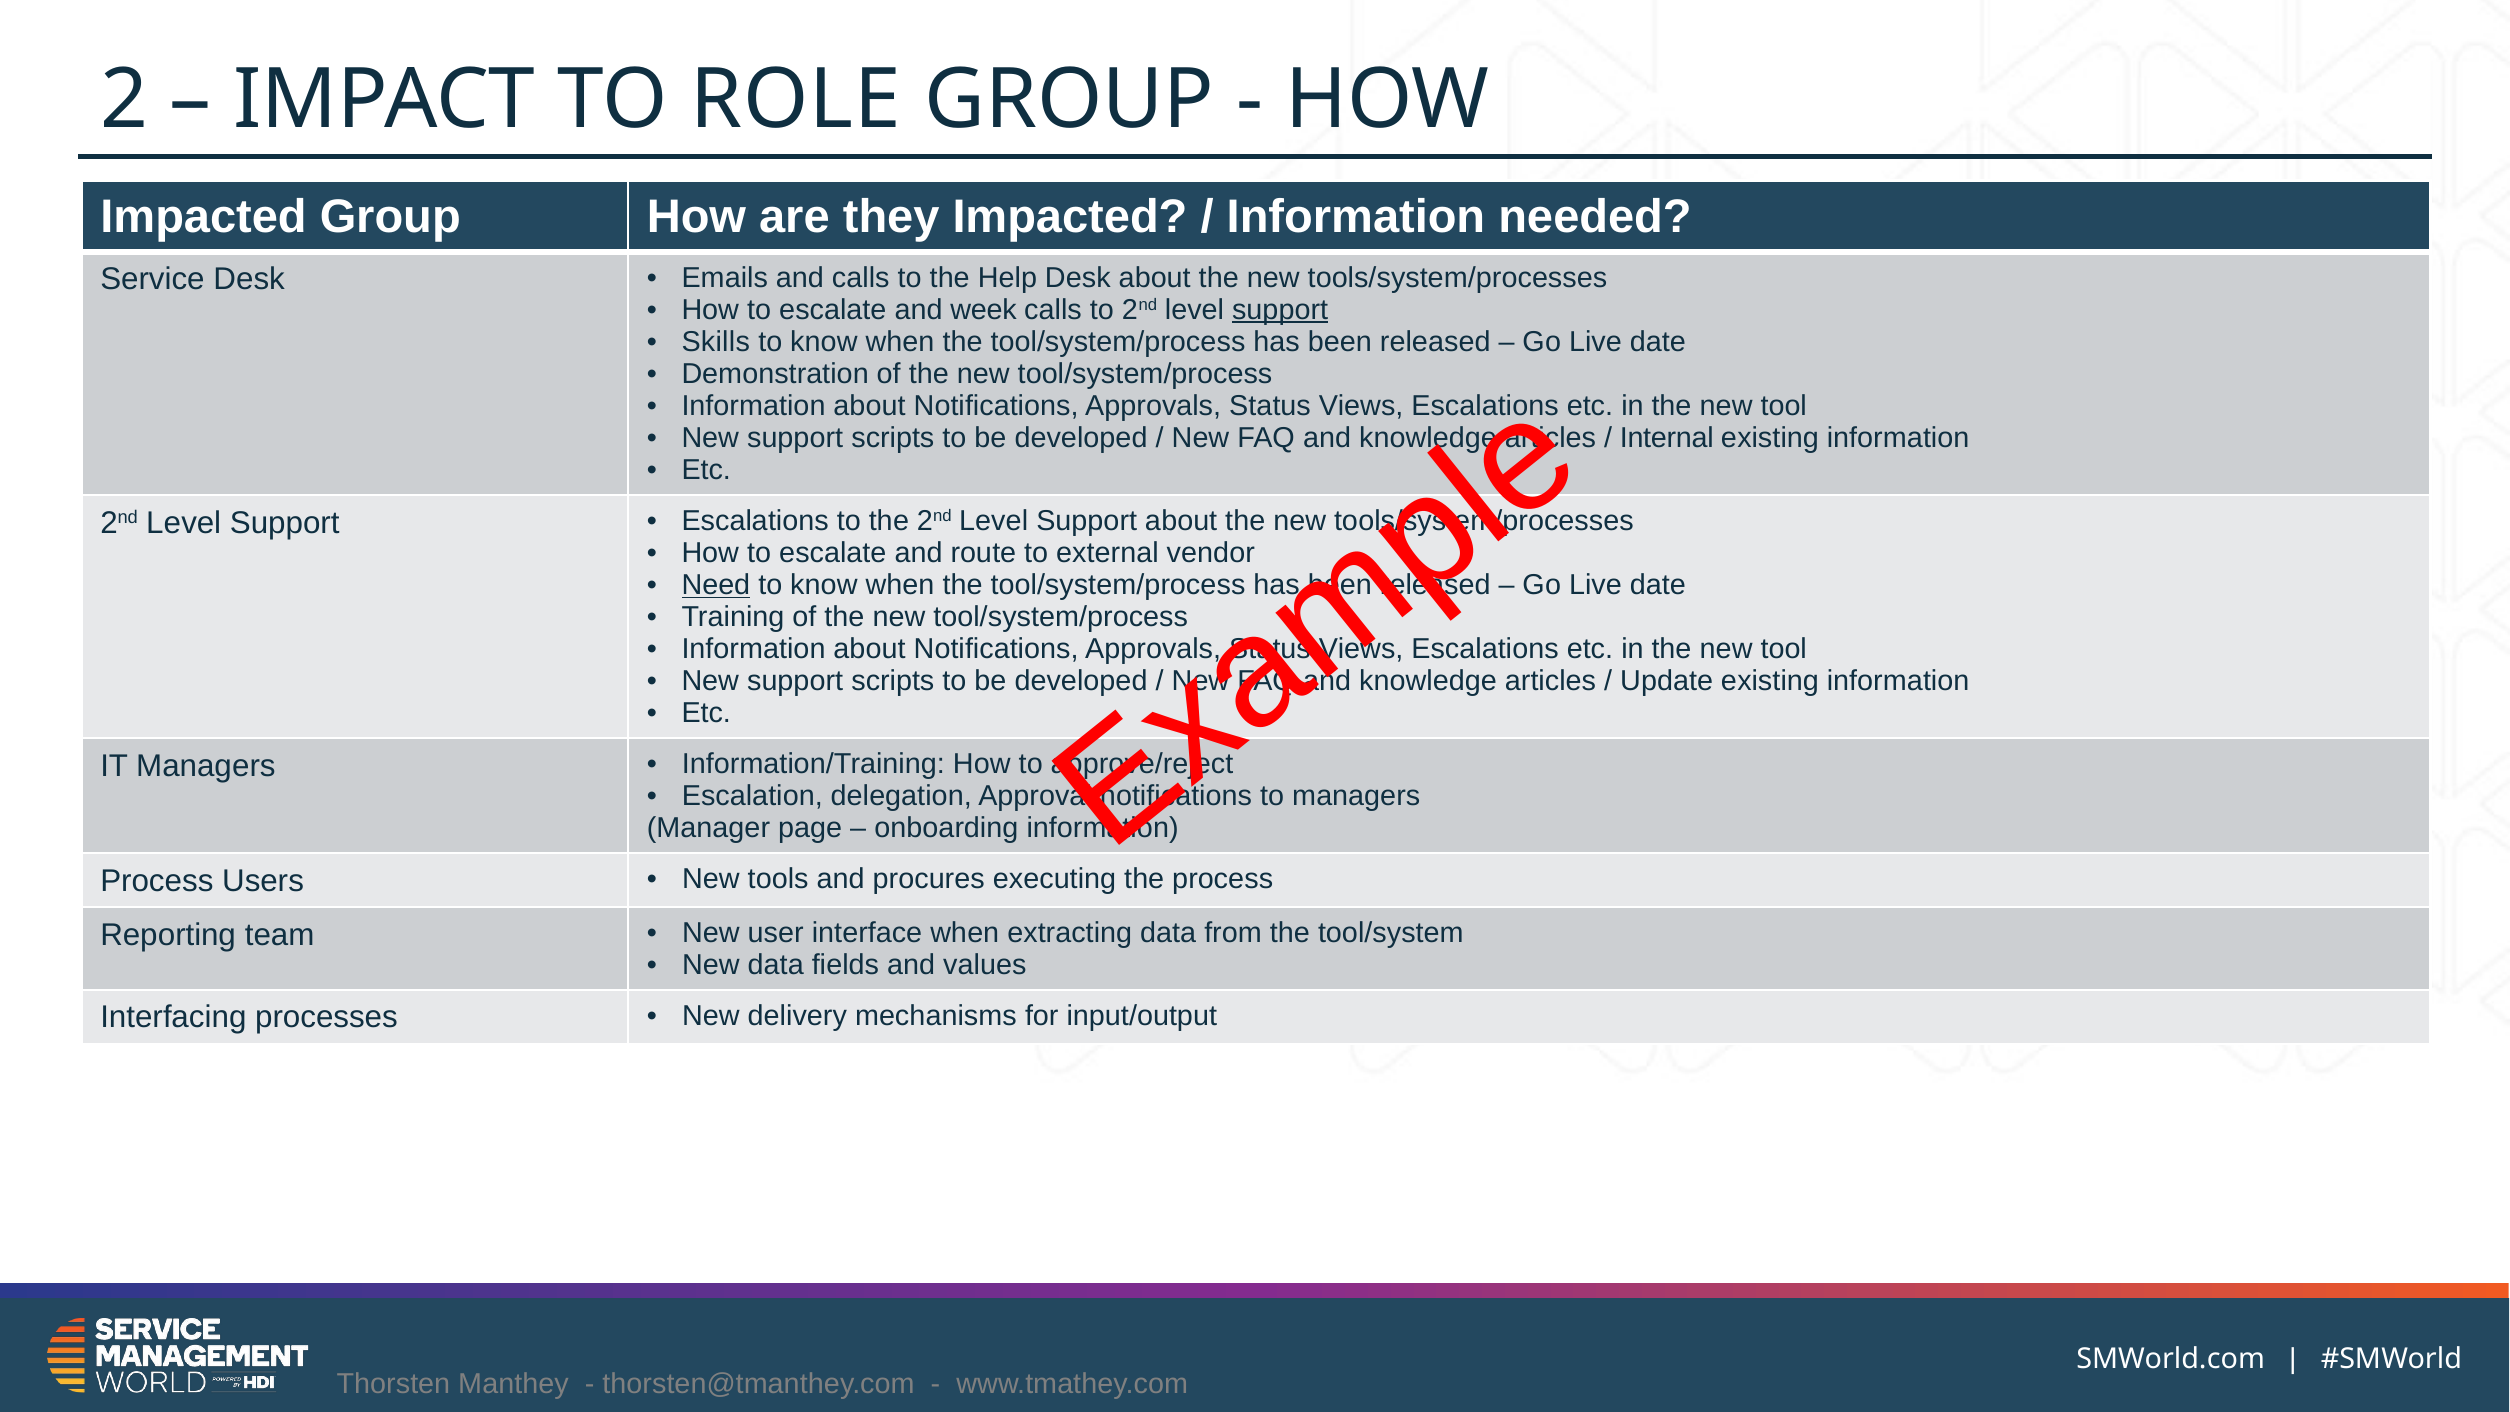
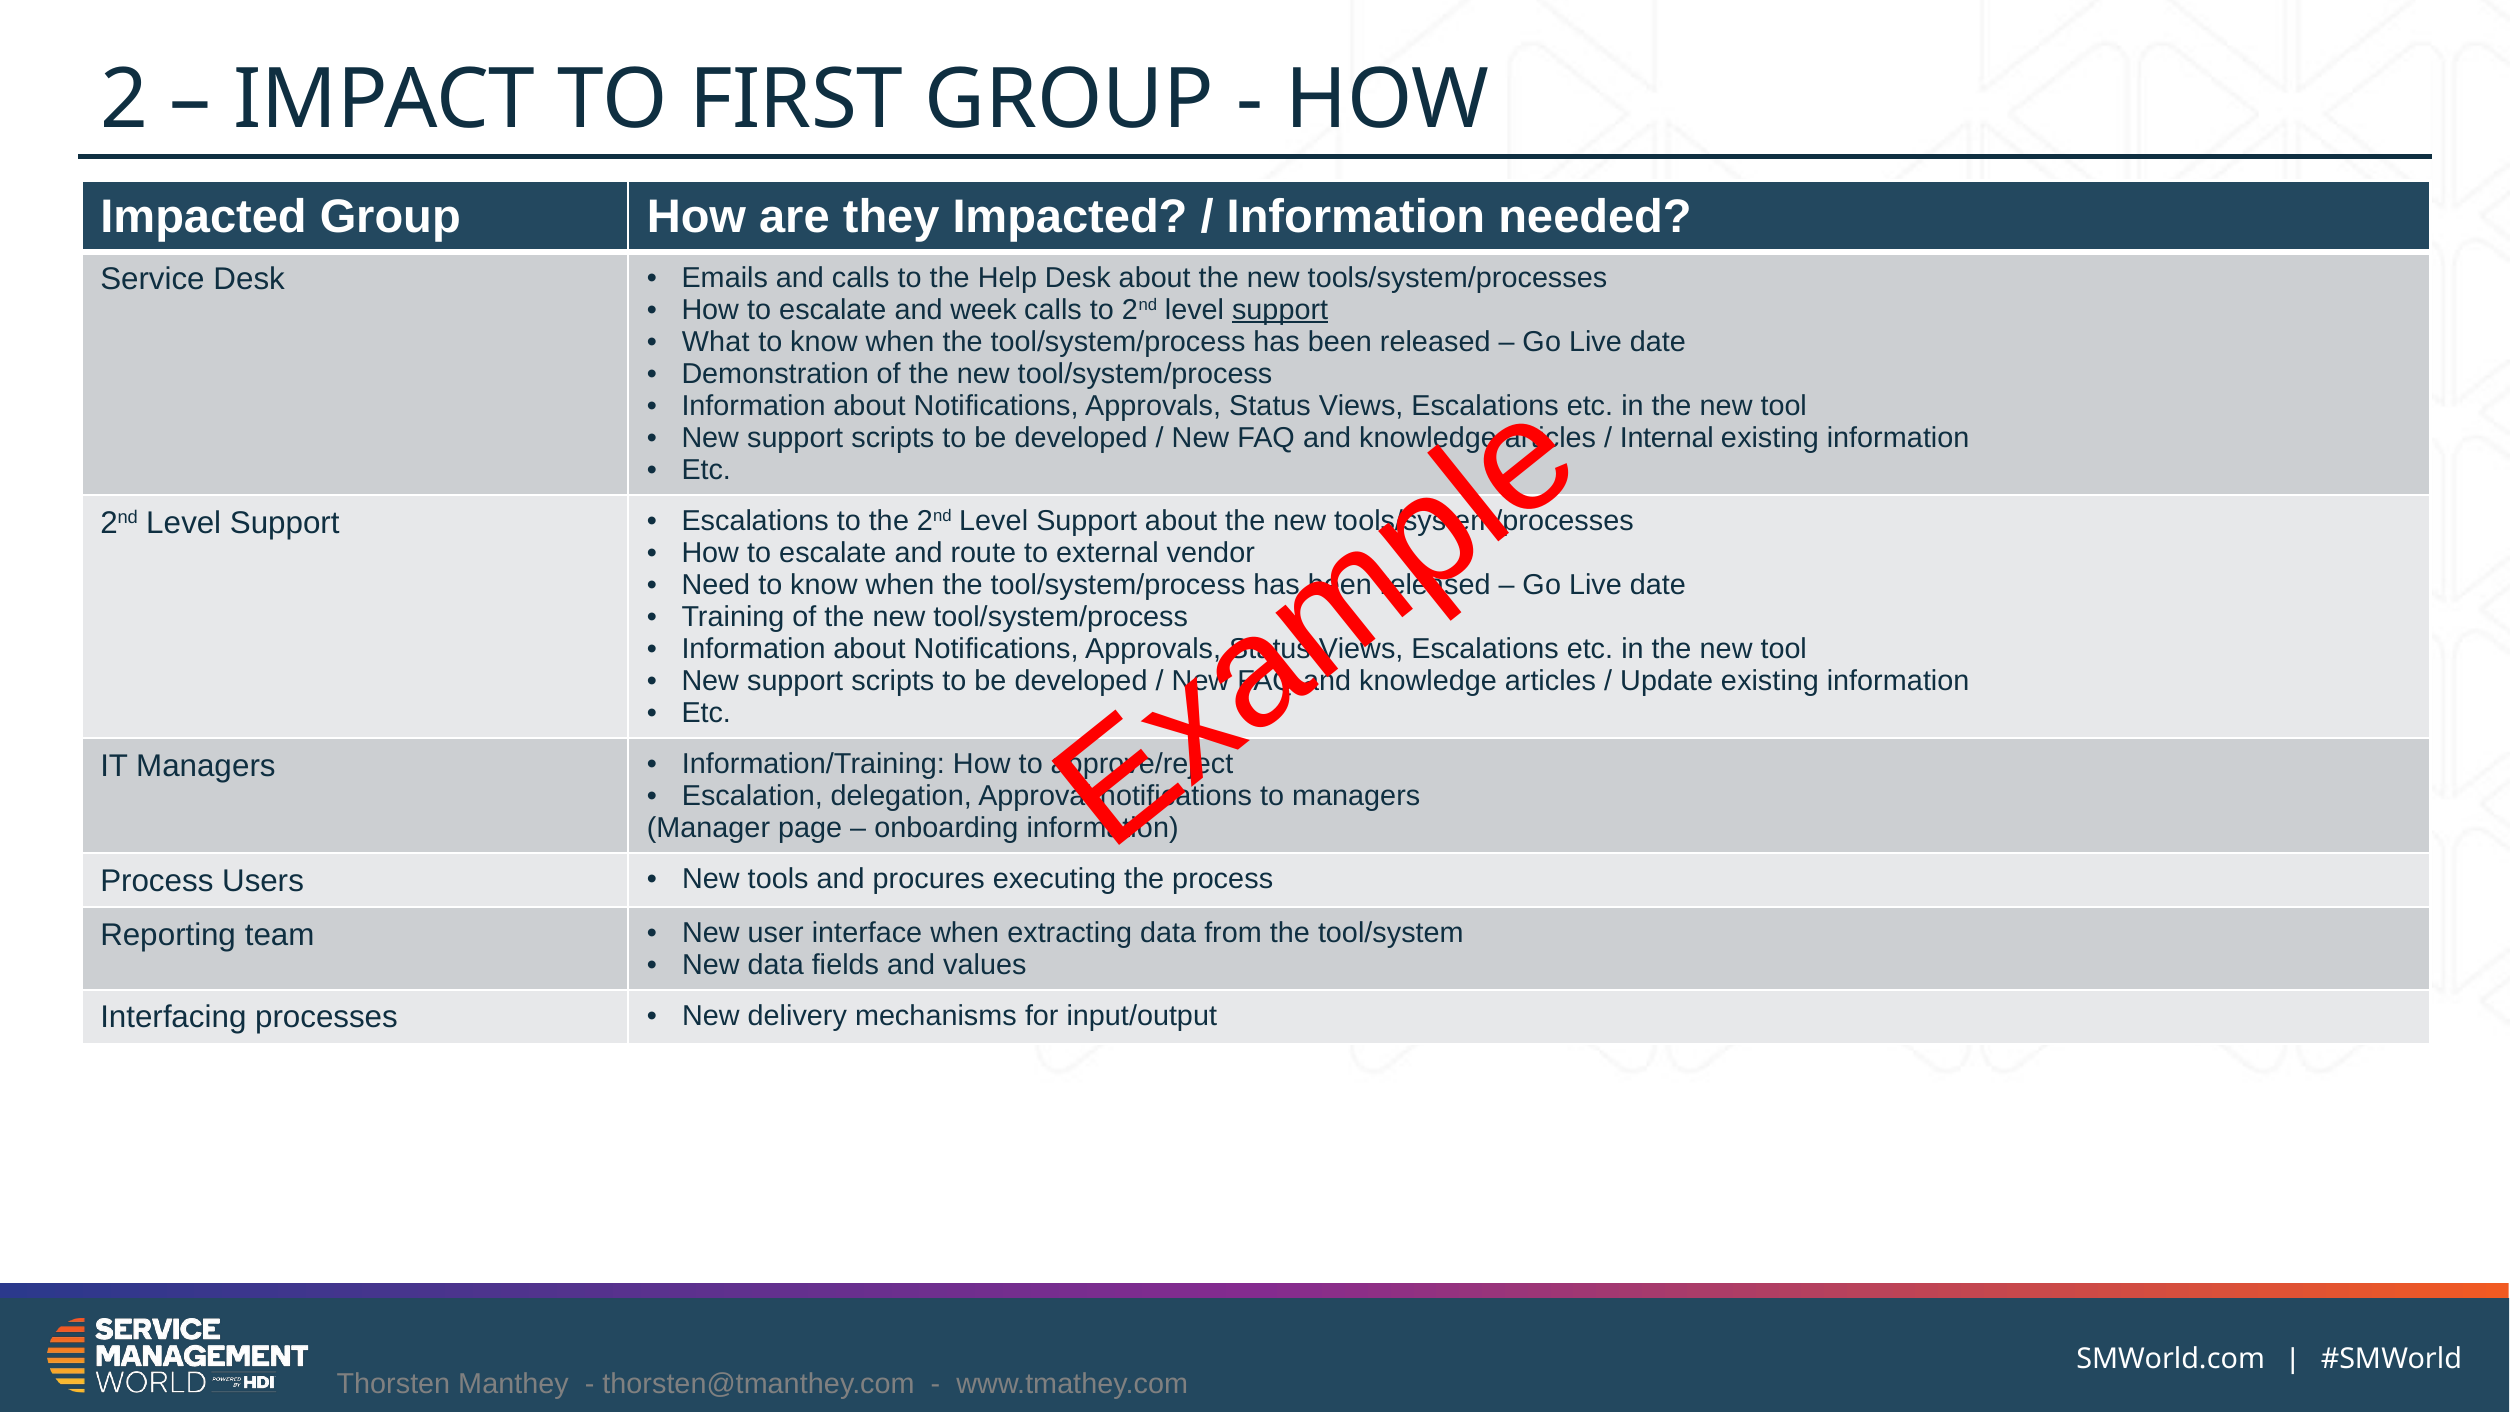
ROLE: ROLE -> FIRST
Skills: Skills -> What
Need underline: present -> none
